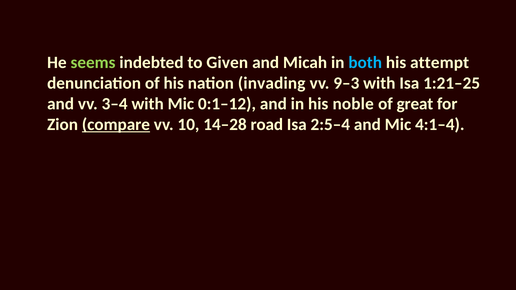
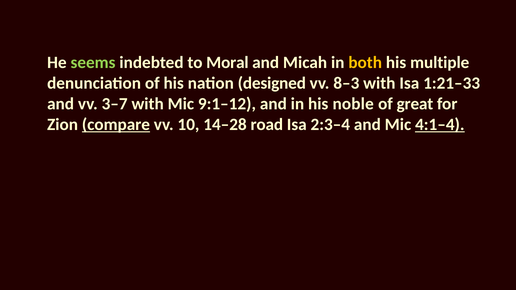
Given: Given -> Moral
both colour: light blue -> yellow
attempt: attempt -> multiple
invading: invading -> designed
9–3: 9–3 -> 8–3
1:21–25: 1:21–25 -> 1:21–33
3–4: 3–4 -> 3–7
0:1–12: 0:1–12 -> 9:1–12
2:5–4: 2:5–4 -> 2:3–4
4:1–4 underline: none -> present
